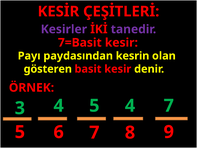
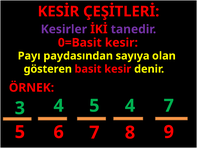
7=Basit: 7=Basit -> 0=Basit
kesrin: kesrin -> sayıya
